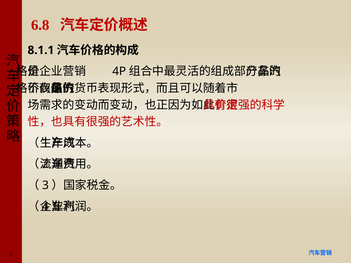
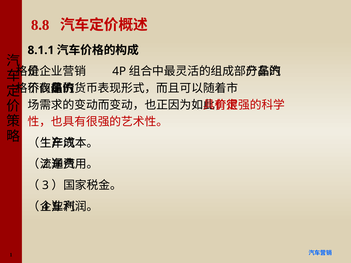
6.8: 6.8 -> 8.8
